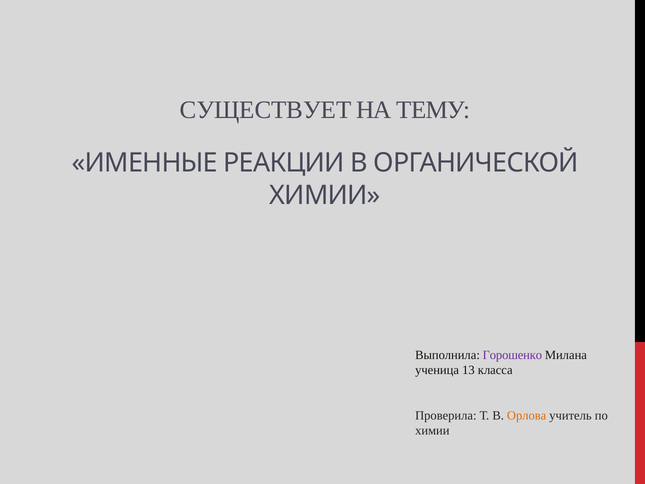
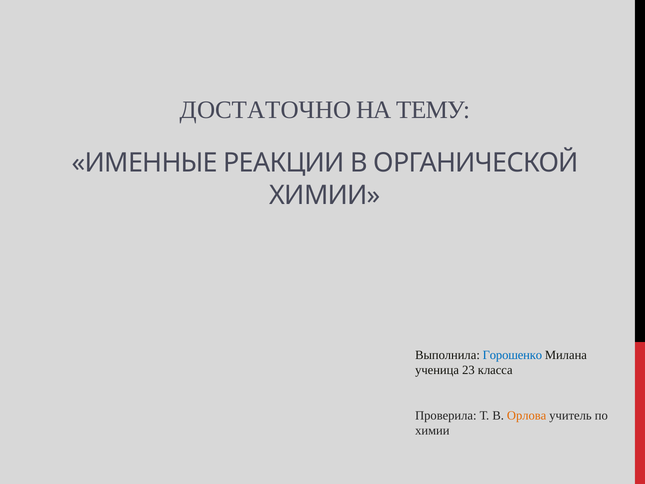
СУЩЕСТВУЕТ: СУЩЕСТВУЕТ -> ДОСТАТОЧНО
Горошенко colour: purple -> blue
13: 13 -> 23
